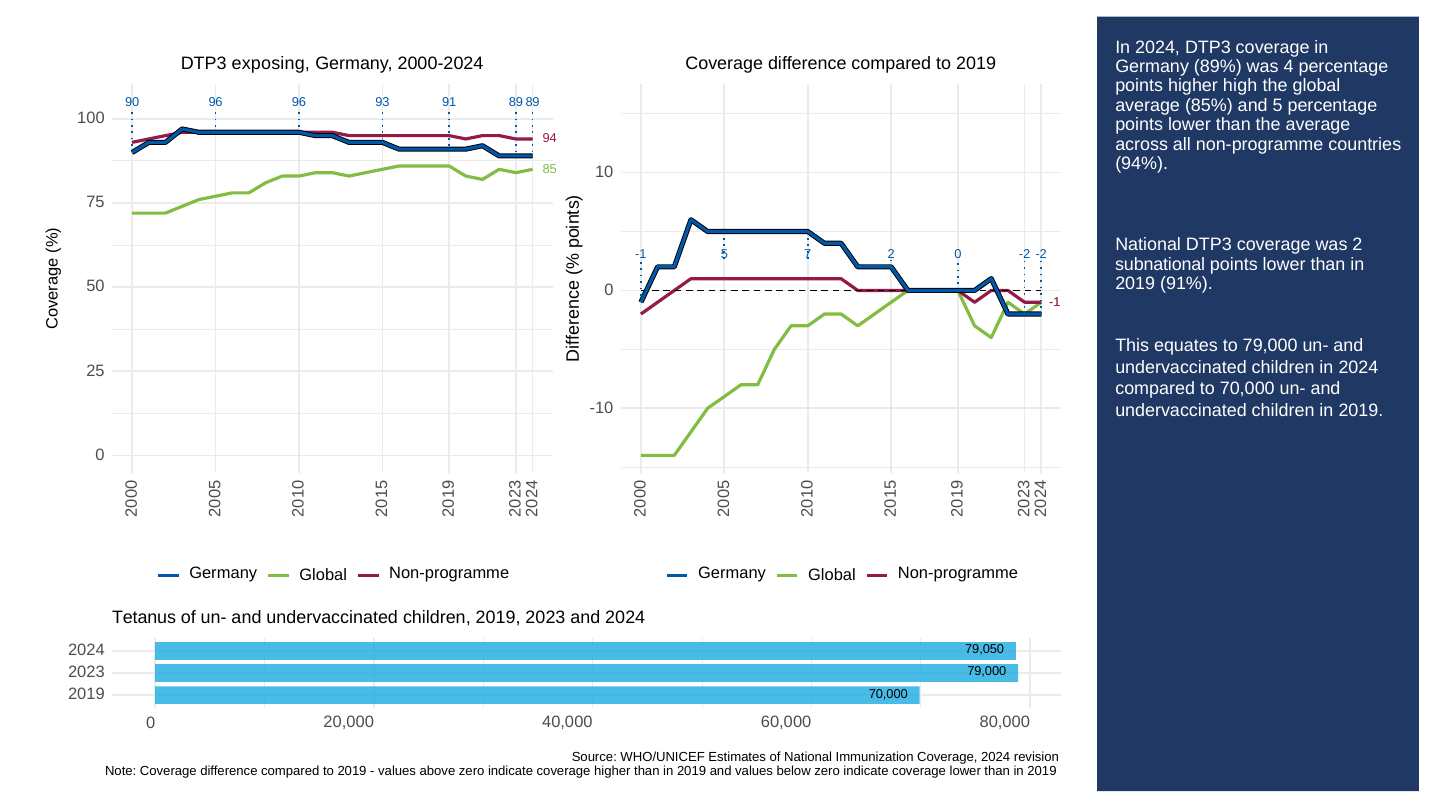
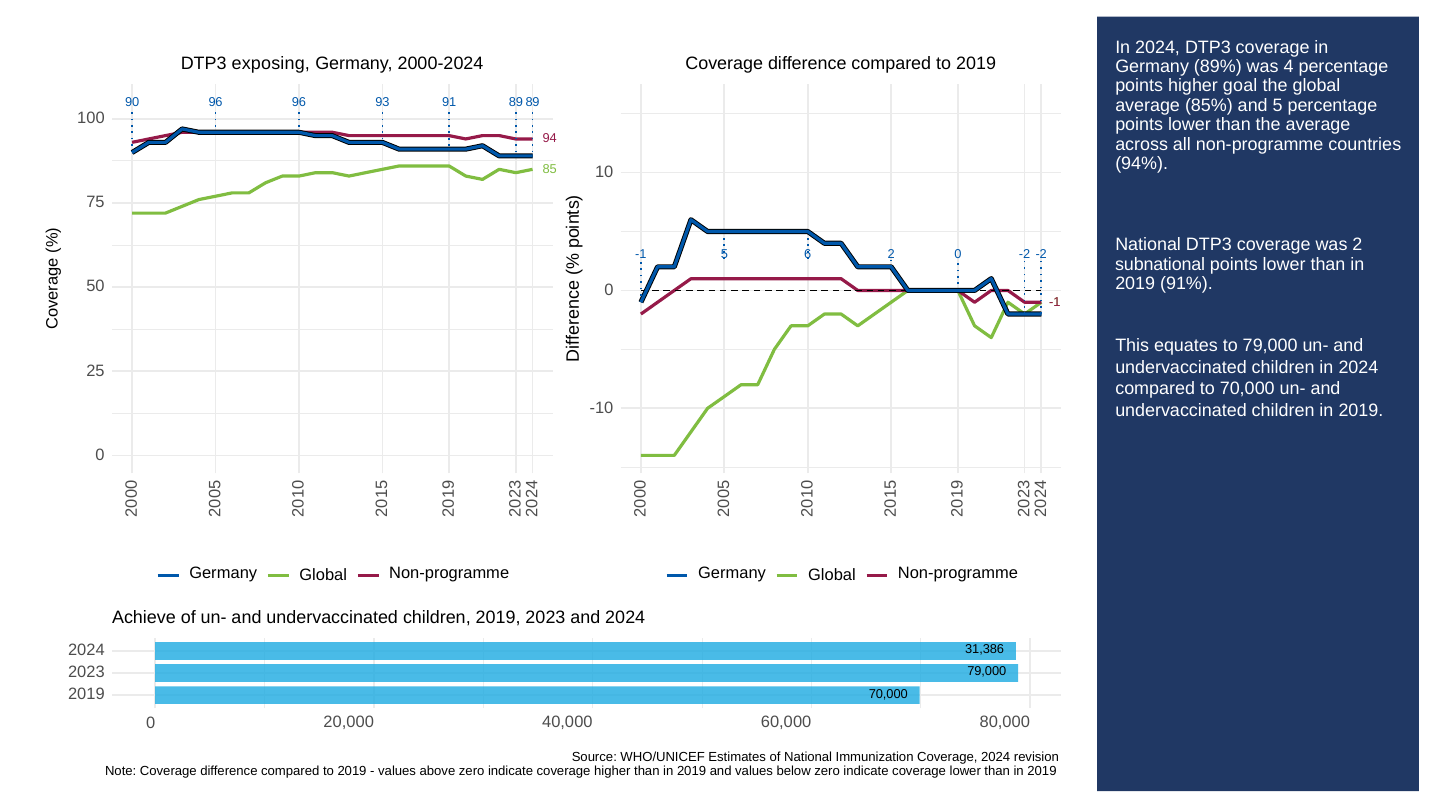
high: high -> goal
7: 7 -> 6
Tetanus: Tetanus -> Achieve
79,050: 79,050 -> 31,386
